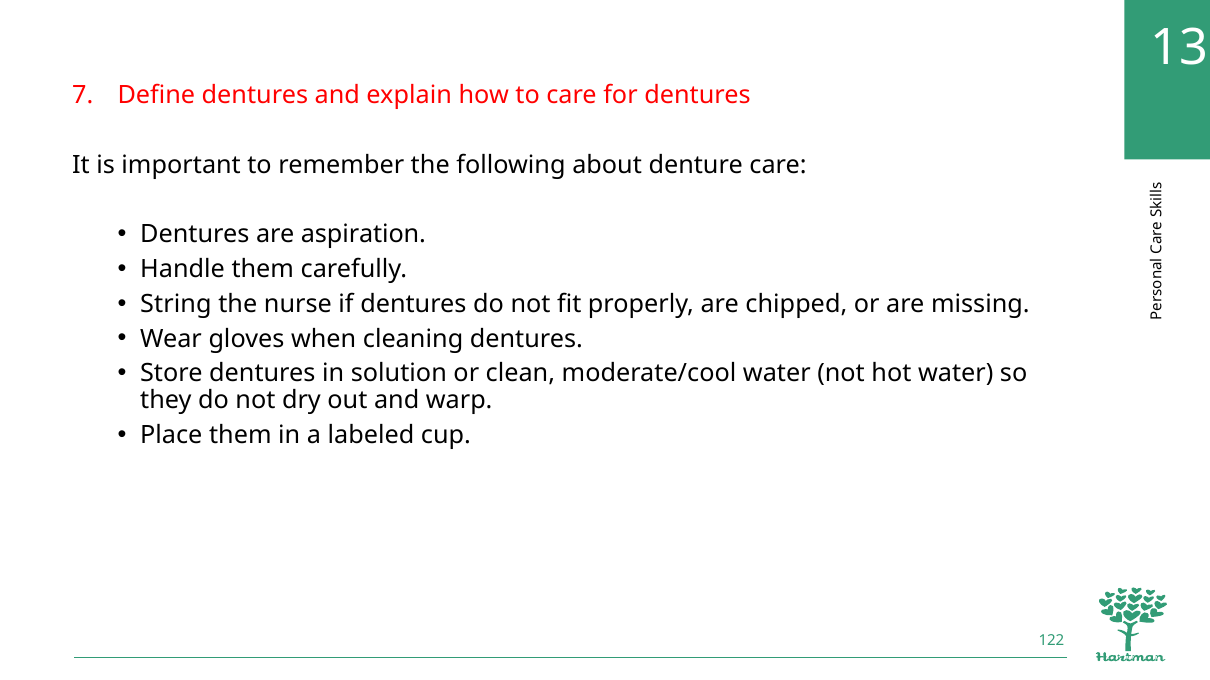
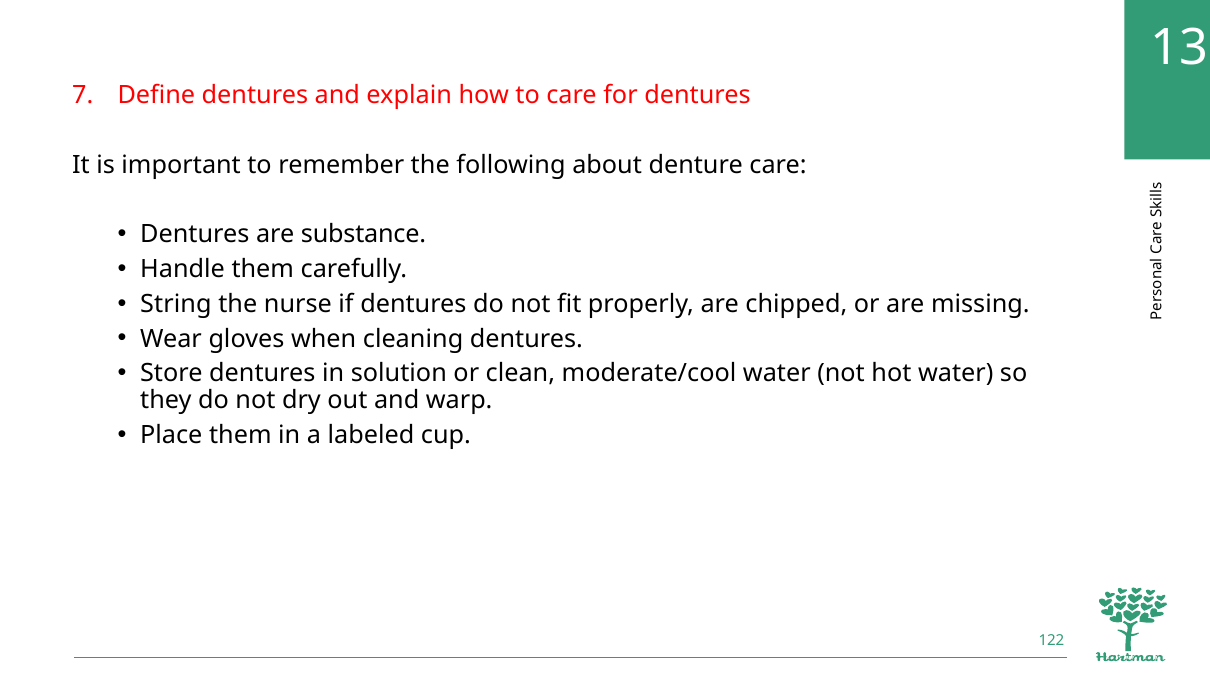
aspiration: aspiration -> substance
